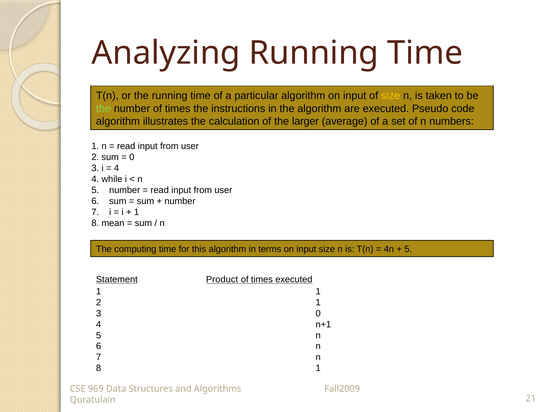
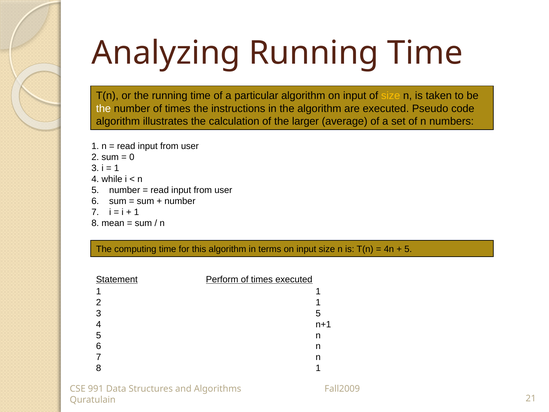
the at (103, 108) colour: light green -> white
4 at (117, 168): 4 -> 1
Product: Product -> Perform
3 0: 0 -> 5
969: 969 -> 991
